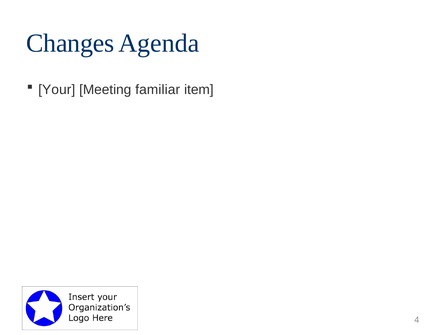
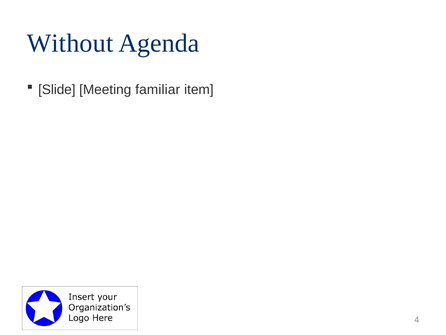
Changes: Changes -> Without
Your: Your -> Slide
